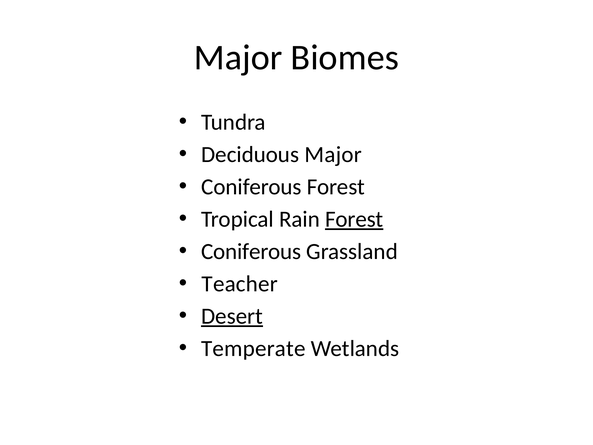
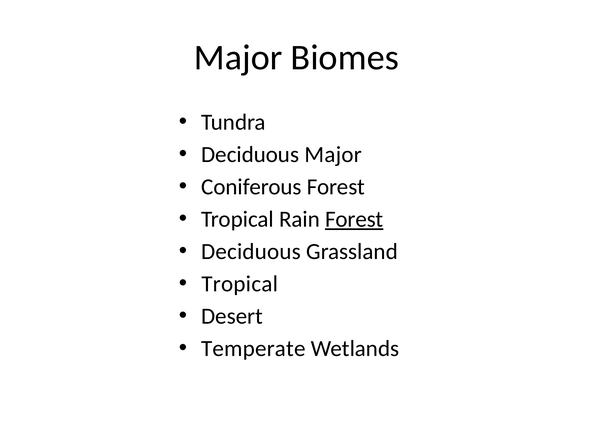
Coniferous at (251, 251): Coniferous -> Deciduous
Teacher at (240, 284): Teacher -> Tropical
Desert underline: present -> none
